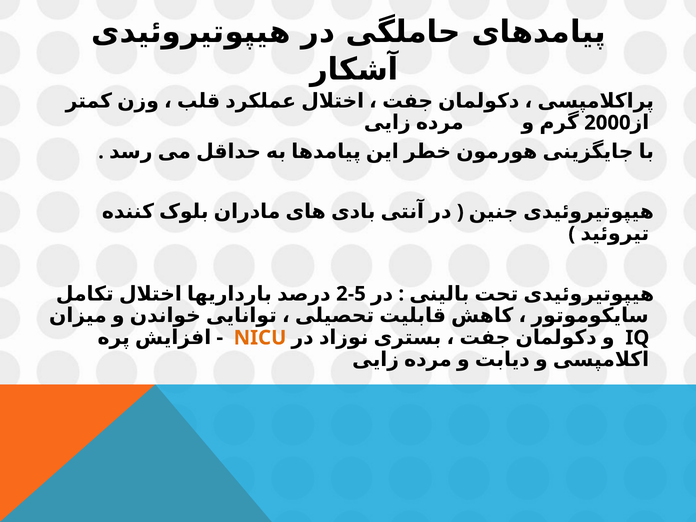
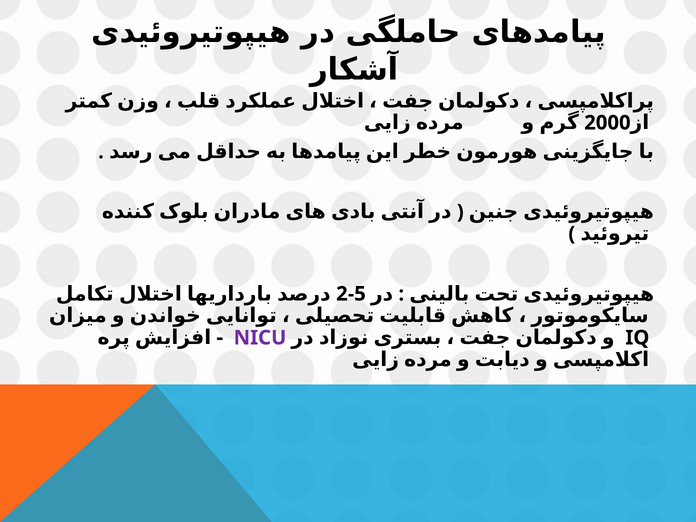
NICU colour: orange -> purple
